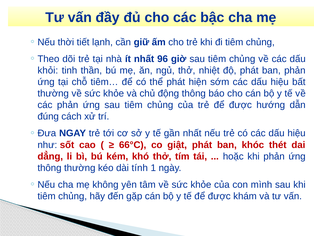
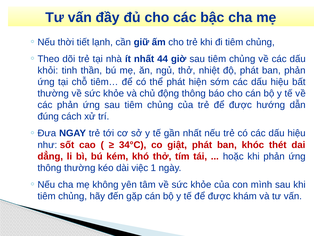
96: 96 -> 44
66°C: 66°C -> 34°C
tính: tính -> việc
